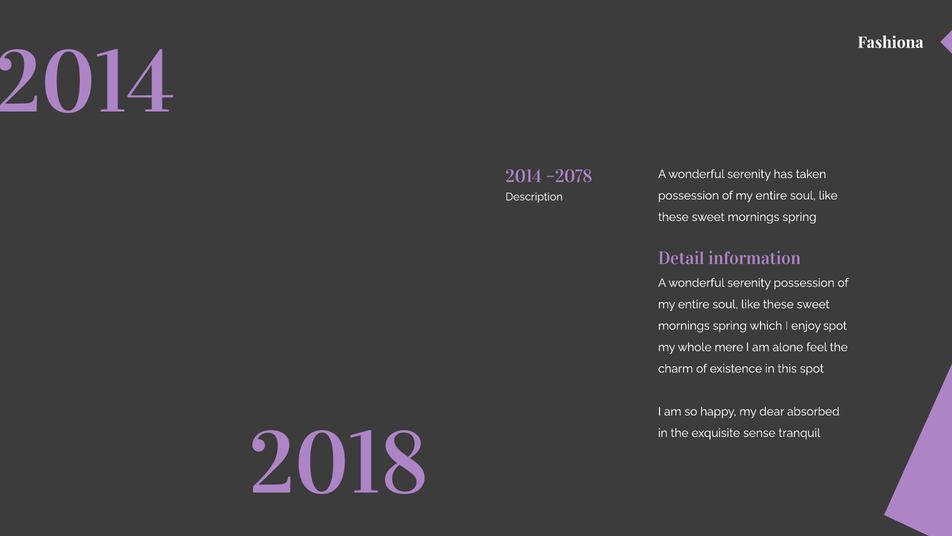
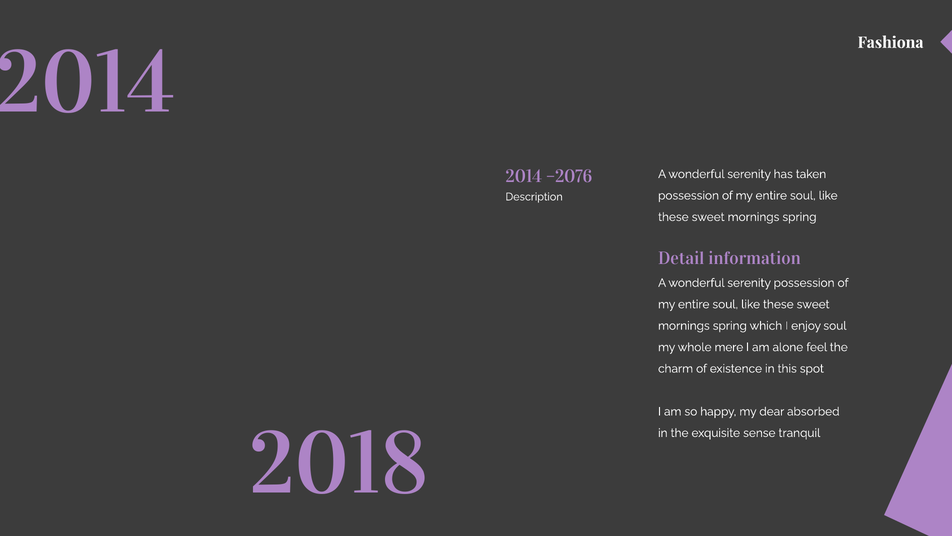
–2078: –2078 -> –2076
enjoy spot: spot -> soul
